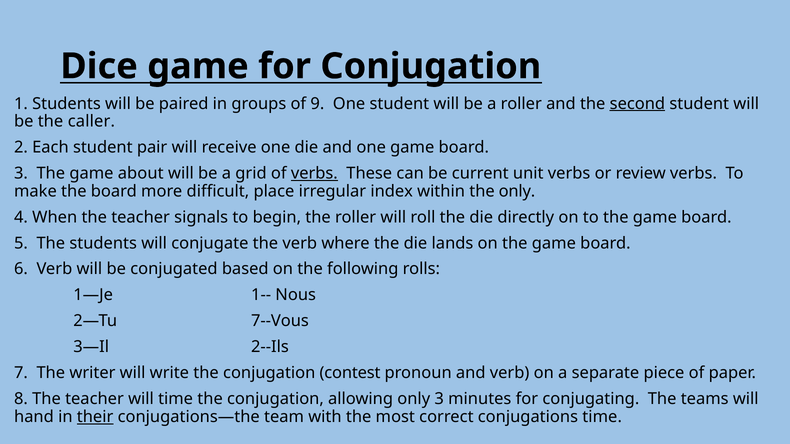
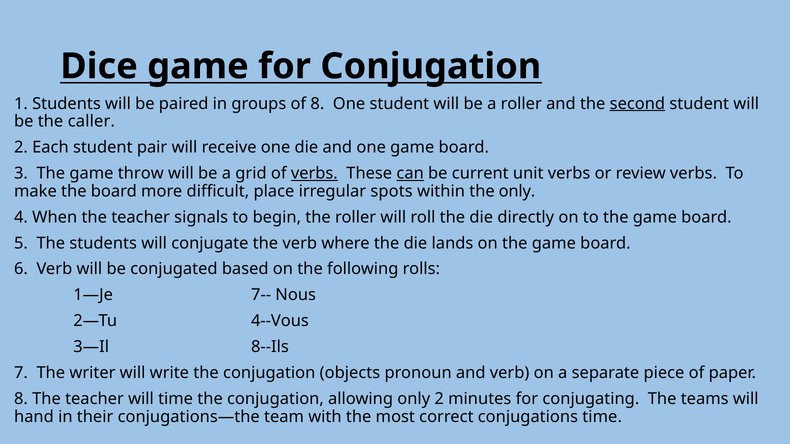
of 9: 9 -> 8
about: about -> throw
can underline: none -> present
index: index -> spots
1--: 1-- -> 7--
7--Vous: 7--Vous -> 4--Vous
2--Ils: 2--Ils -> 8--Ils
contest: contest -> objects
only 3: 3 -> 2
their underline: present -> none
